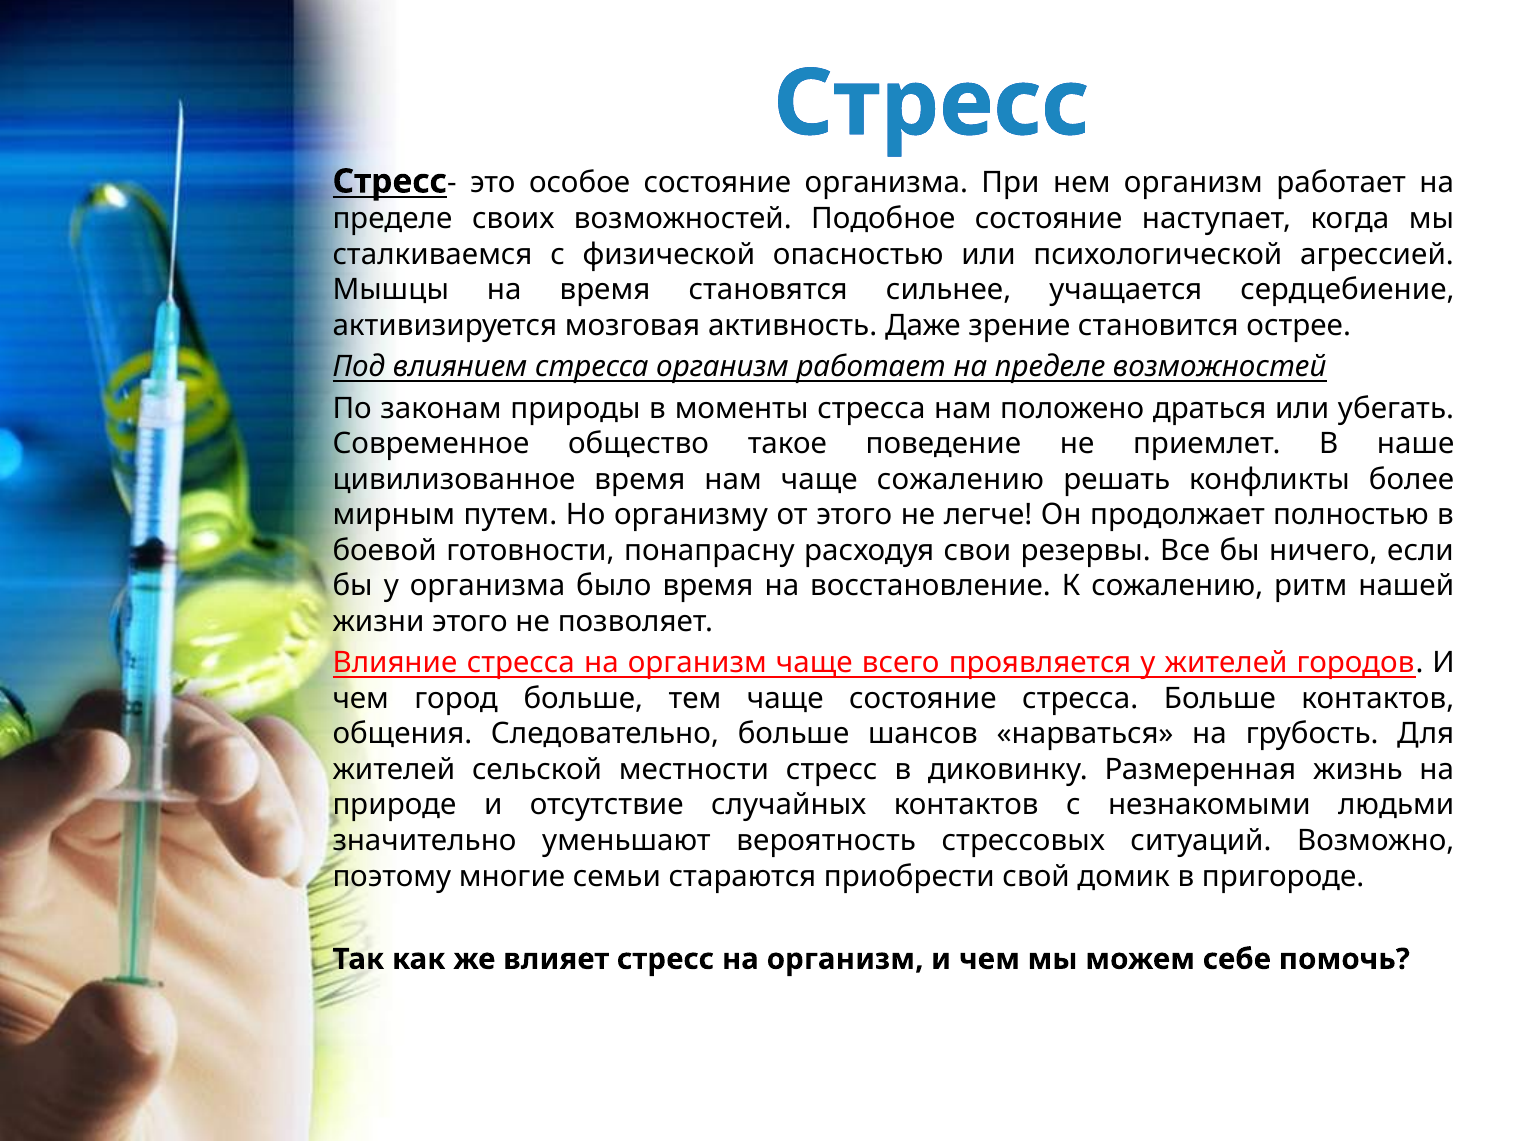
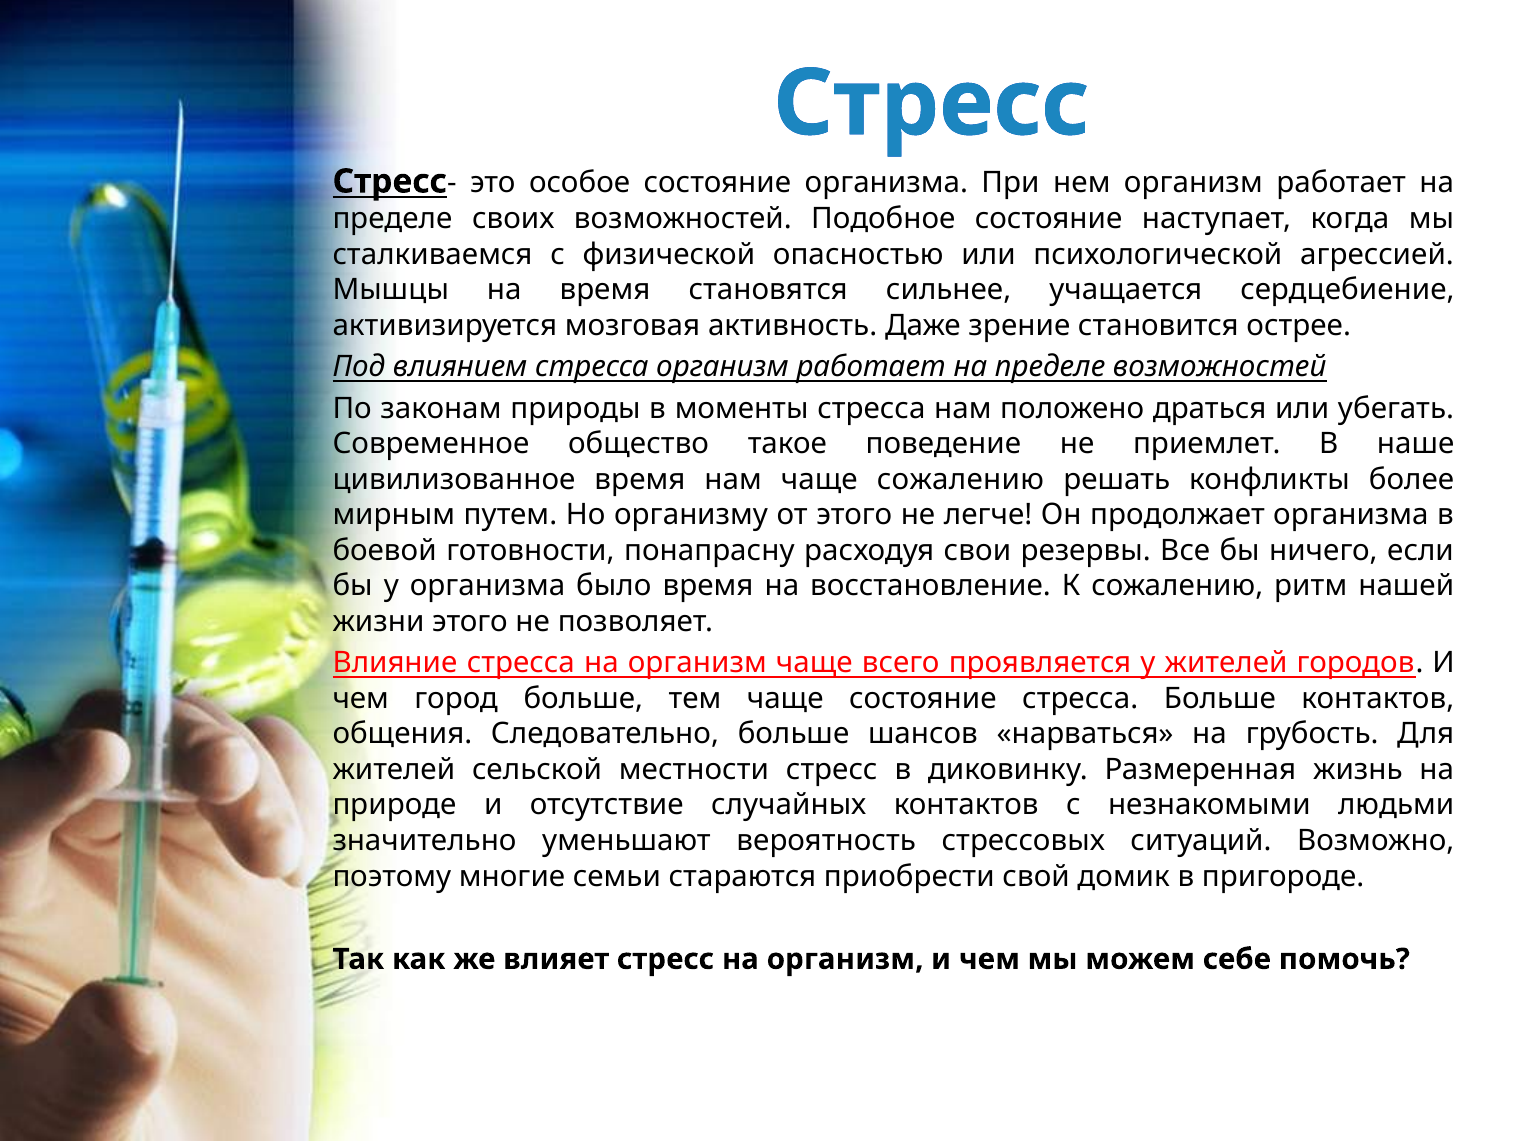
продолжает полностью: полностью -> организма
